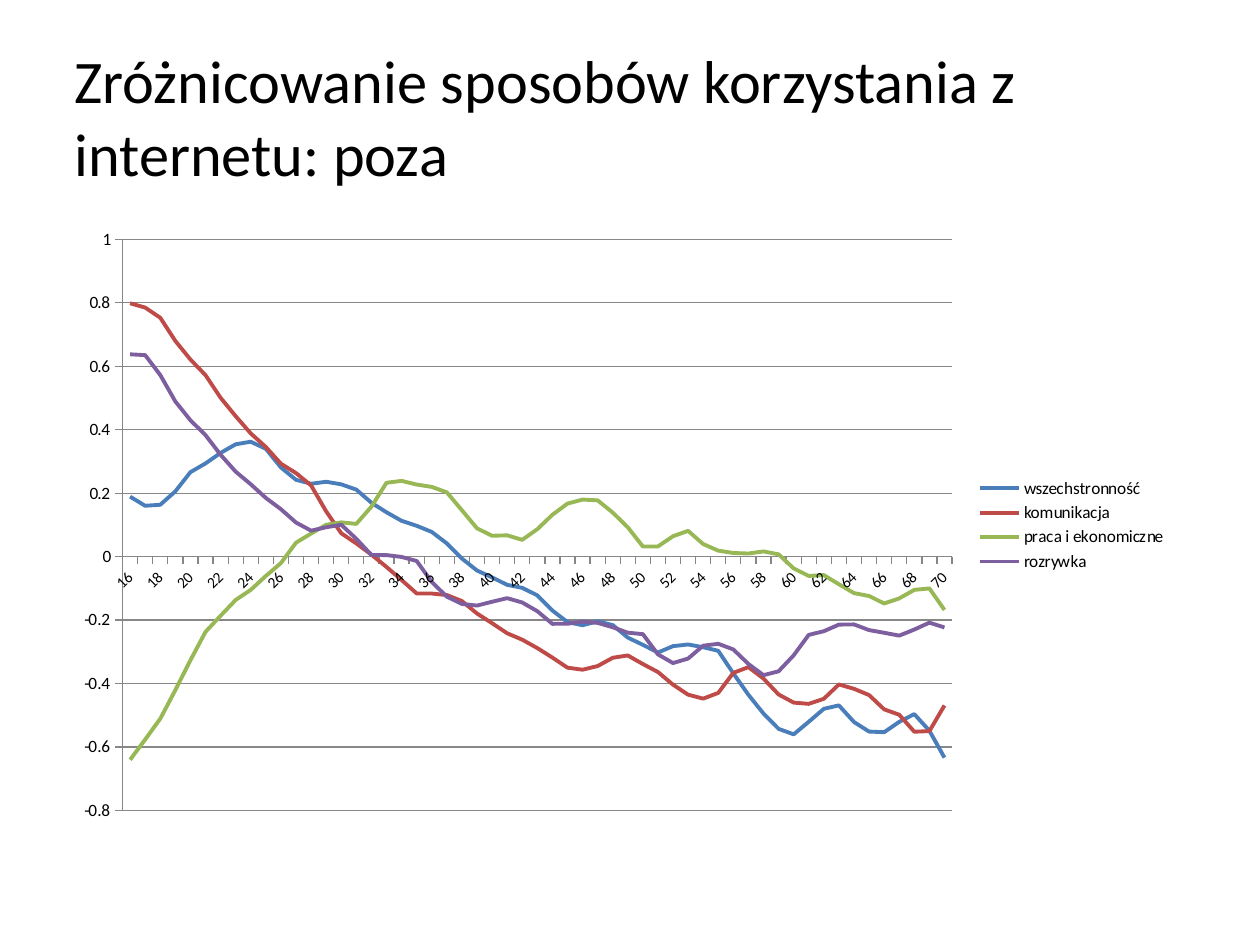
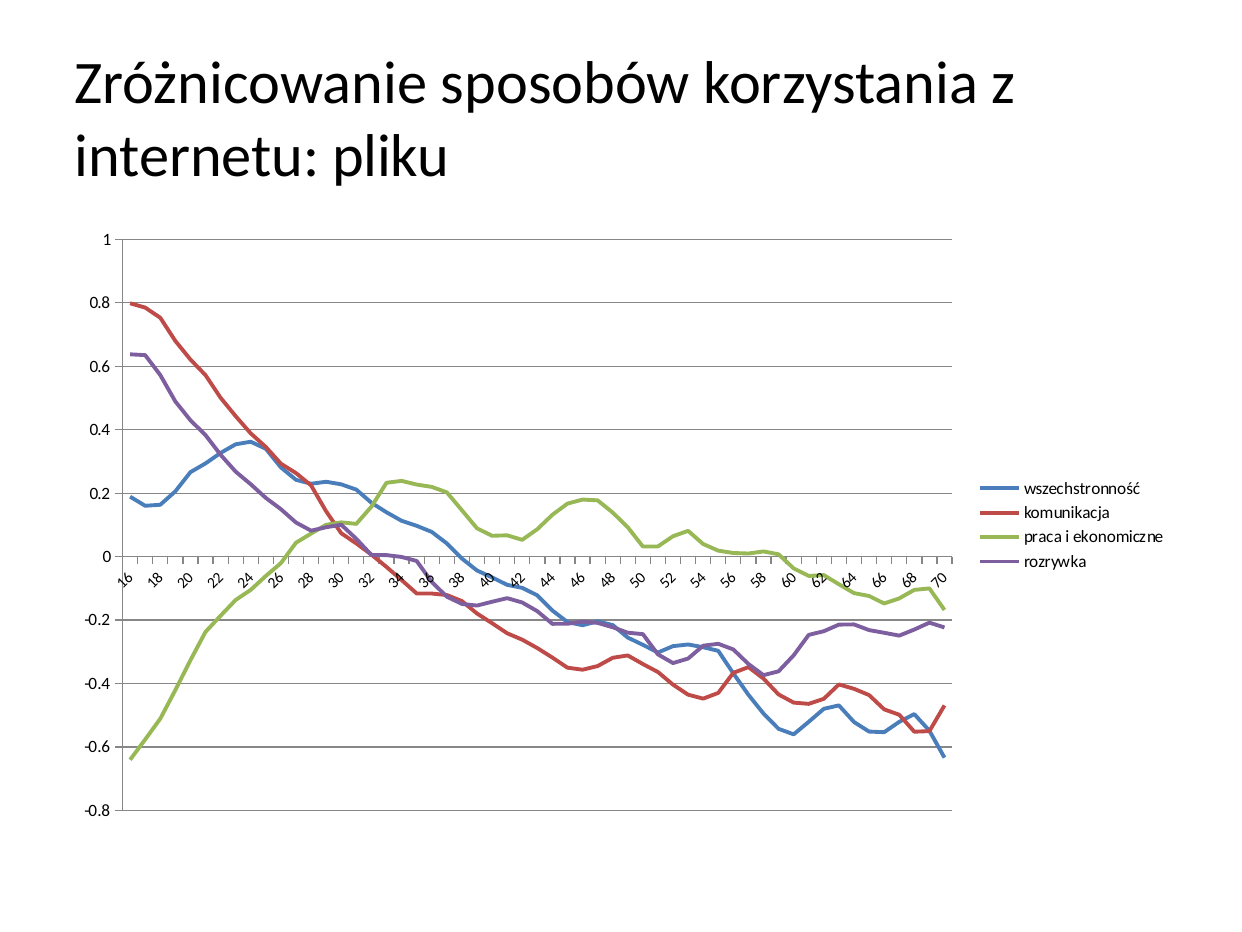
poza: poza -> pliku
